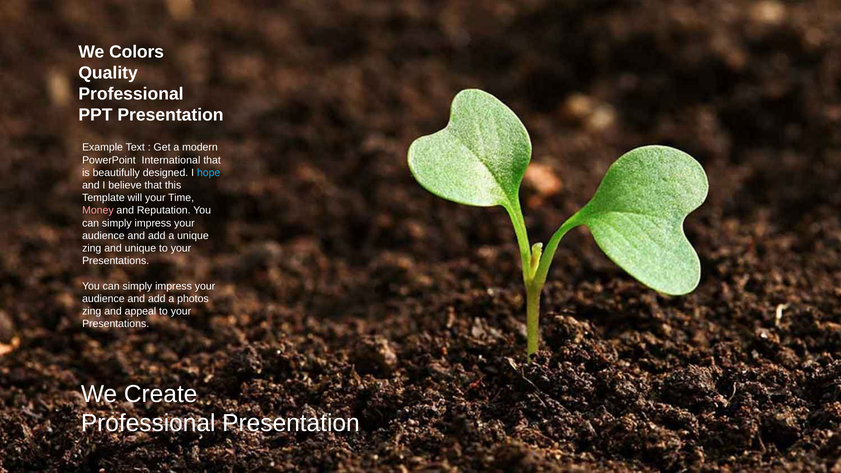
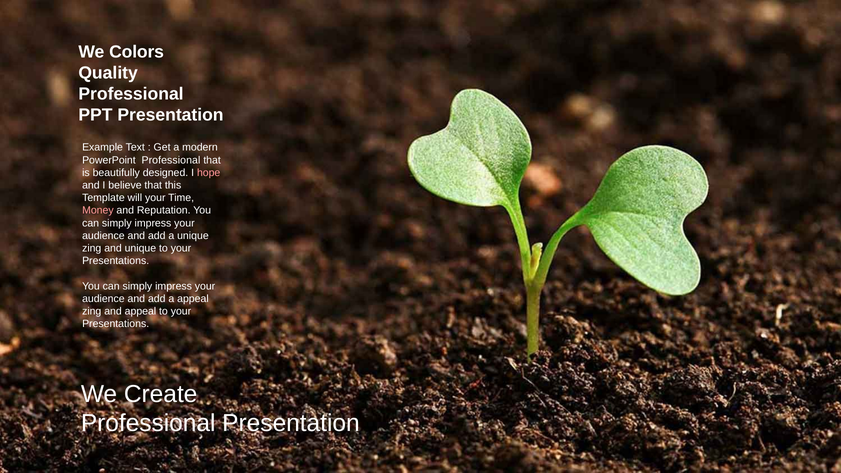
PowerPoint International: International -> Professional
hope colour: light blue -> pink
a photos: photos -> appeal
